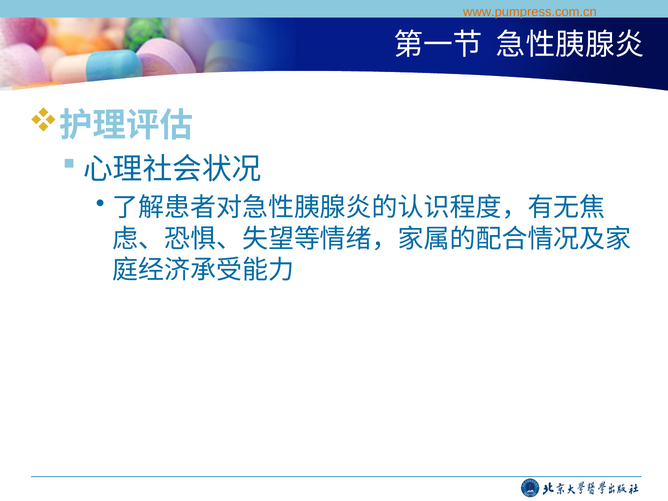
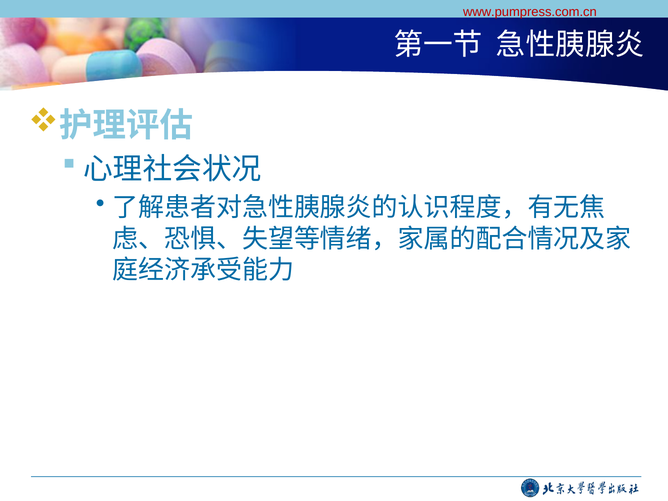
www.pumpress.com.cn colour: orange -> red
